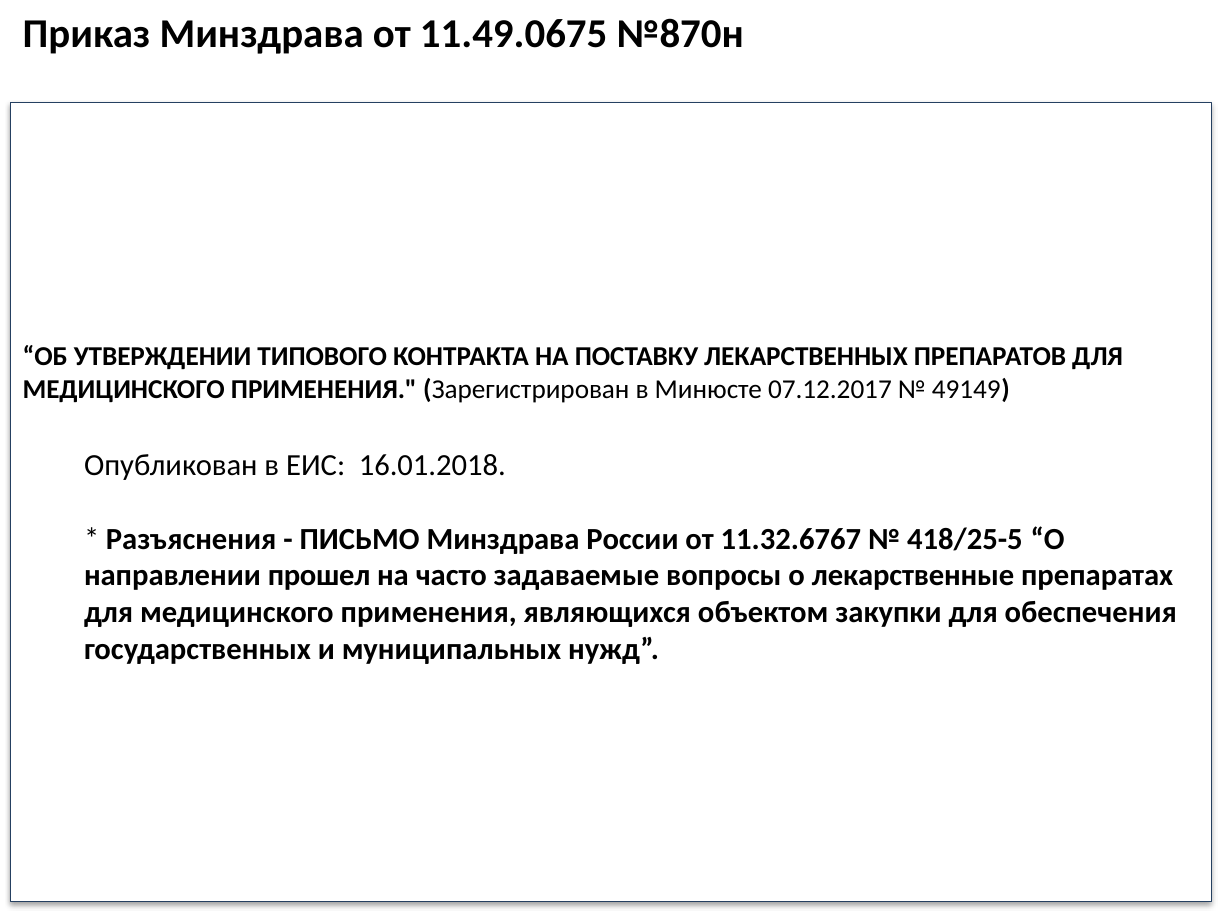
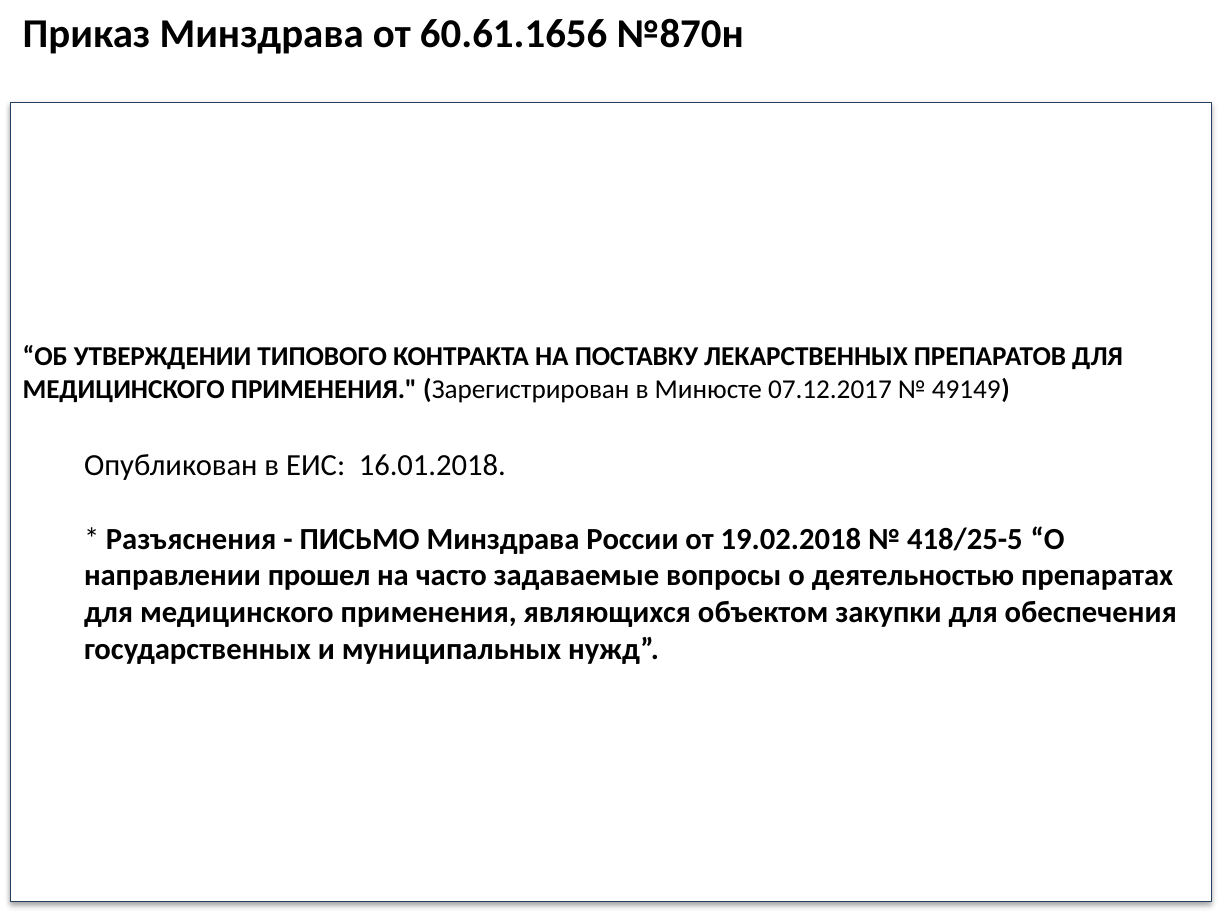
11.49.0675: 11.49.0675 -> 60.61.1656
11.32.6767: 11.32.6767 -> 19.02.2018
лекарственные: лекарственные -> деятельностью
